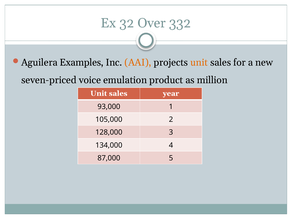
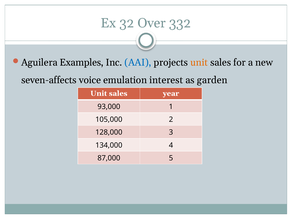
AAI colour: orange -> blue
seven-priced: seven-priced -> seven-affects
product: product -> interest
million: million -> garden
